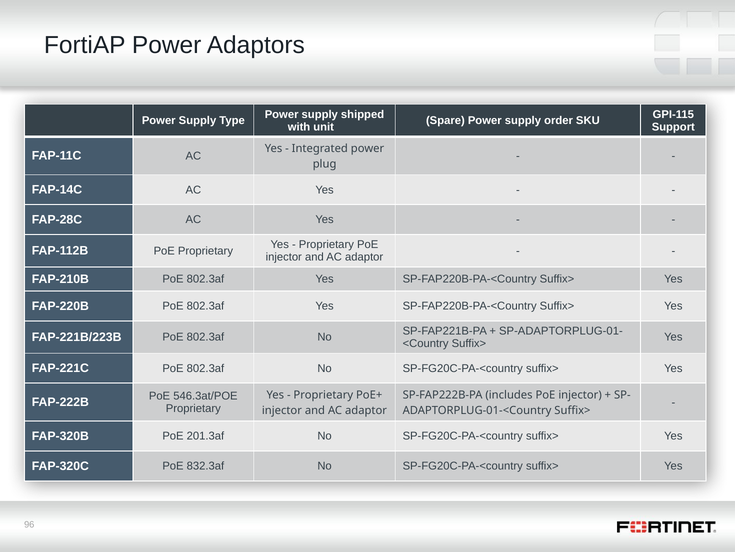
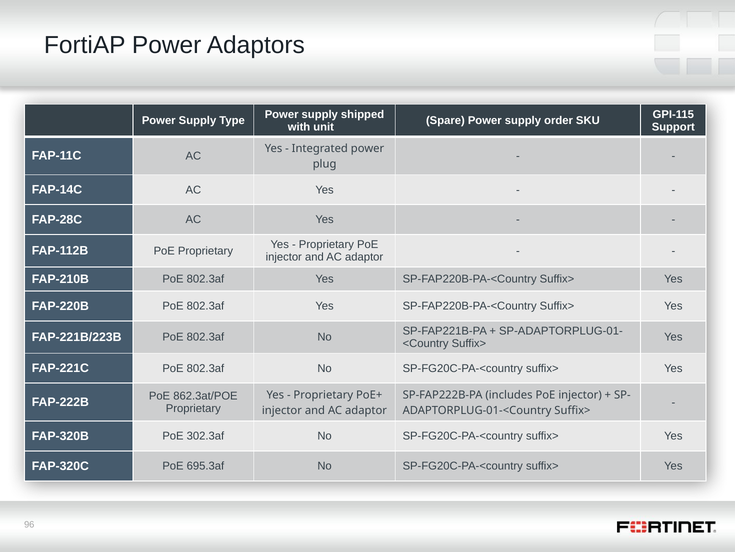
546.3at/POE: 546.3at/POE -> 862.3at/POE
201.3af: 201.3af -> 302.3af
832.3af: 832.3af -> 695.3af
